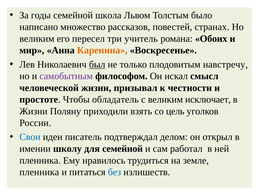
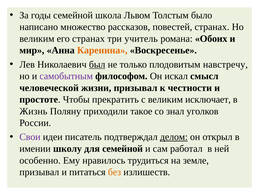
его пересел: пересел -> странах
обладатель: обладатель -> прекратить
Жизни at (33, 111): Жизни -> Жизнь
взять: взять -> такое
цель: цель -> знал
Свои colour: blue -> purple
делом underline: none -> present
пленника at (40, 160): пленника -> особенно
пленника at (39, 171): пленника -> призывал
без colour: blue -> orange
